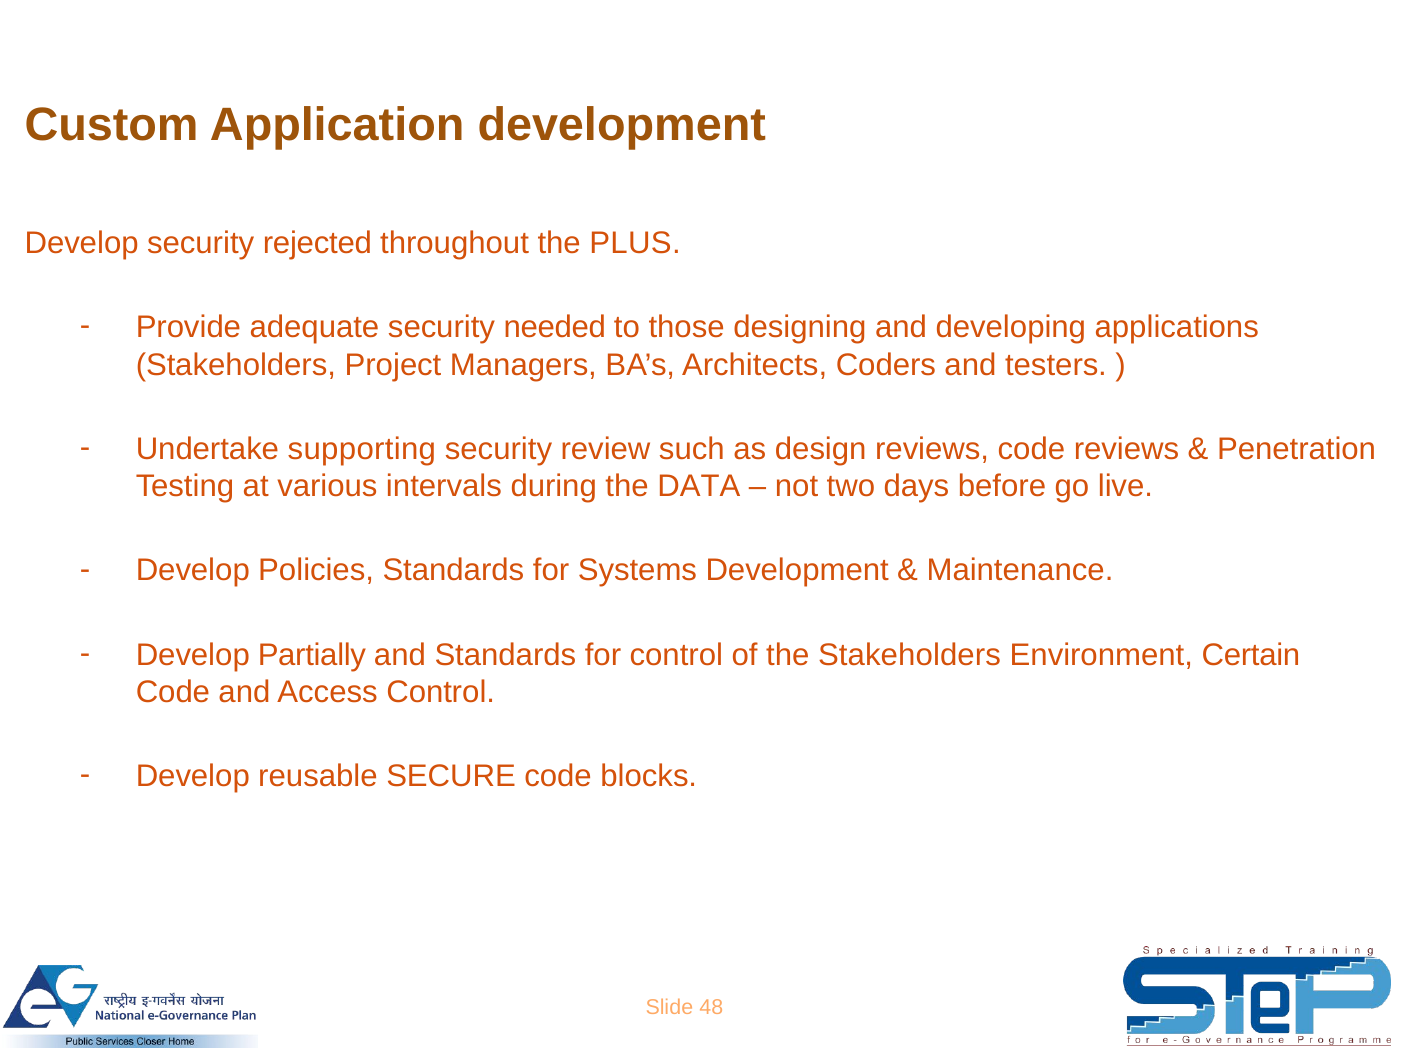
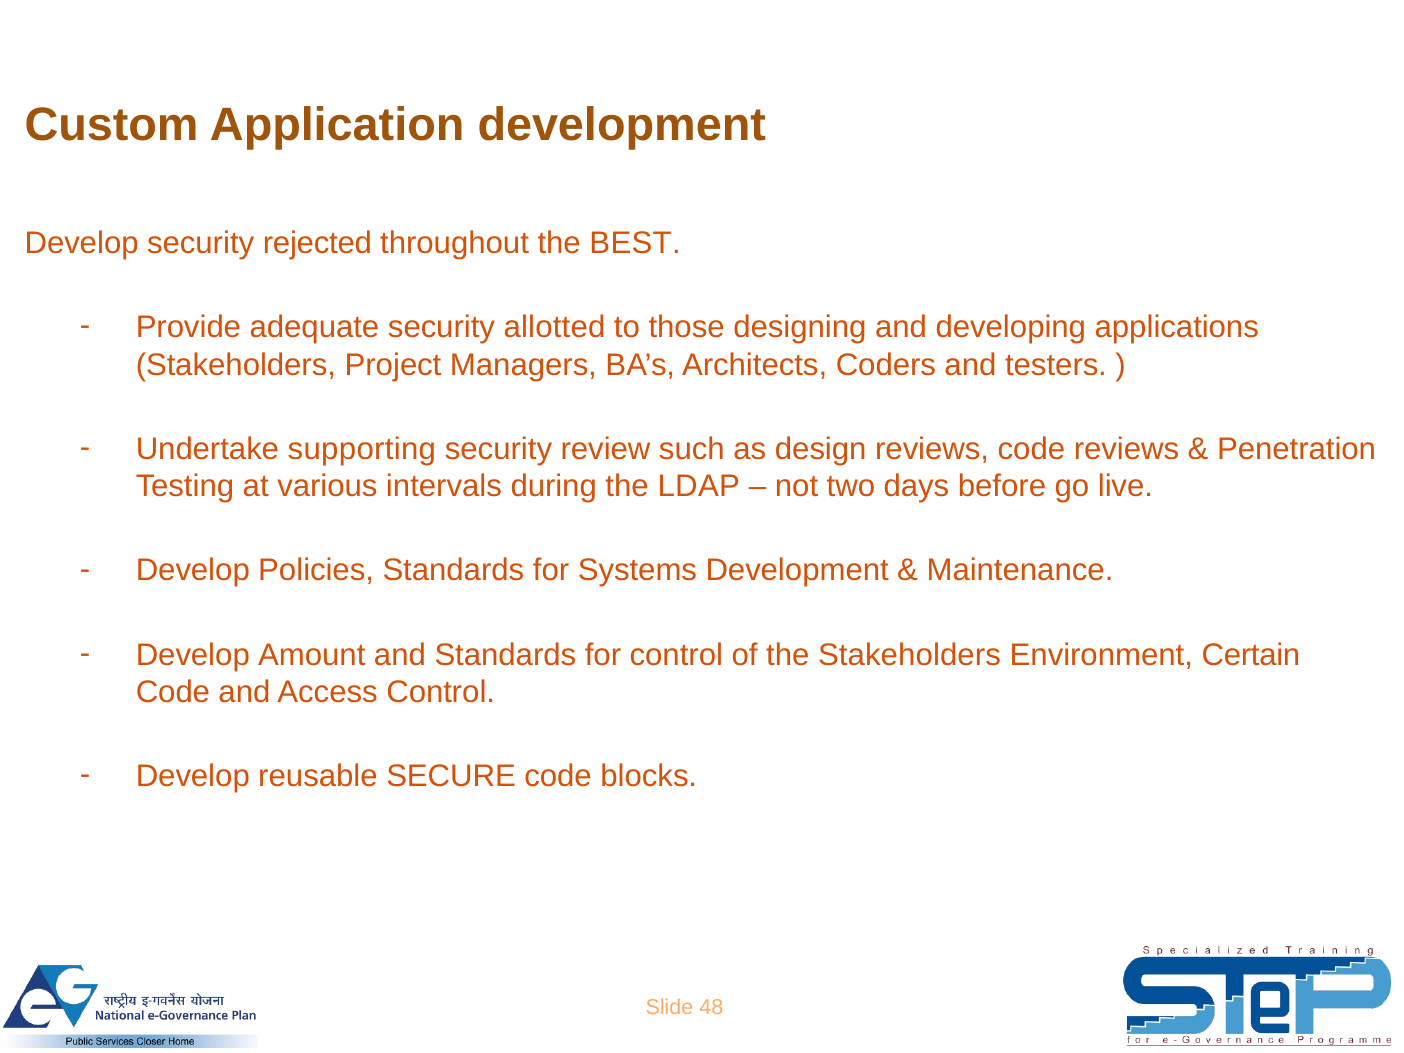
PLUS: PLUS -> BEST
needed: needed -> allotted
DATA: DATA -> LDAP
Partially: Partially -> Amount
